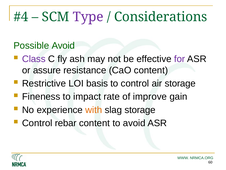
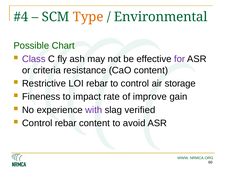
Type colour: purple -> orange
Considerations: Considerations -> Environmental
Possible Avoid: Avoid -> Chart
assure: assure -> criteria
LOI basis: basis -> rebar
with colour: orange -> purple
slag storage: storage -> verified
